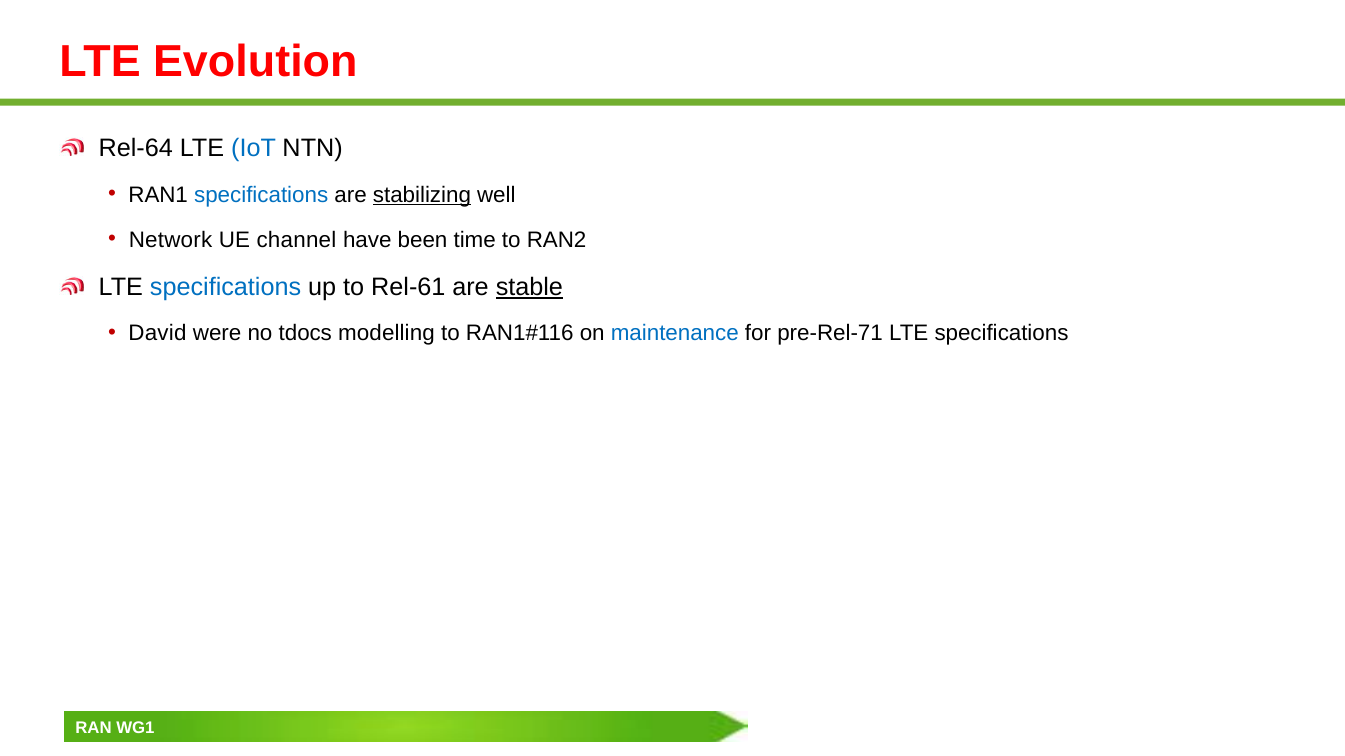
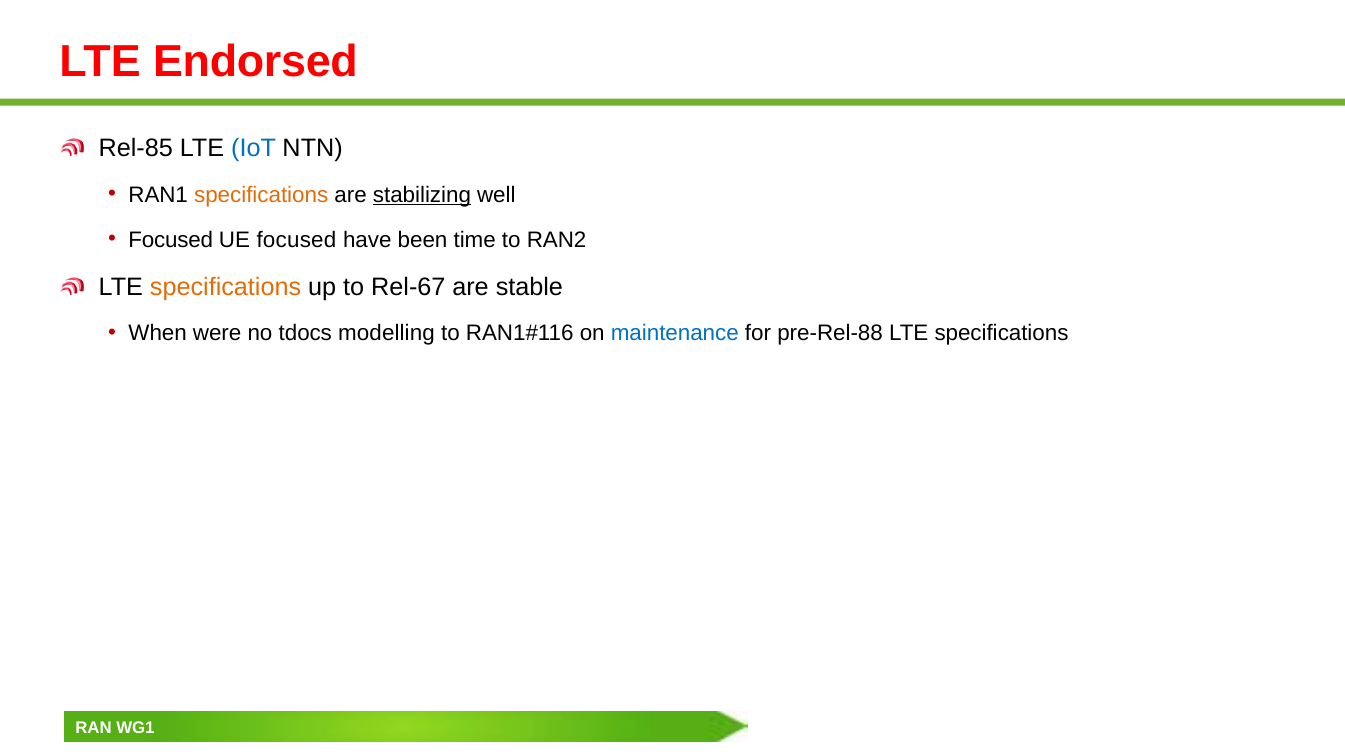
Evolution: Evolution -> Endorsed
Rel-64: Rel-64 -> Rel-85
specifications at (261, 195) colour: blue -> orange
Network at (170, 240): Network -> Focused
UE channel: channel -> focused
specifications at (226, 287) colour: blue -> orange
Rel-61: Rel-61 -> Rel-67
stable underline: present -> none
David: David -> When
pre-Rel-71: pre-Rel-71 -> pre-Rel-88
